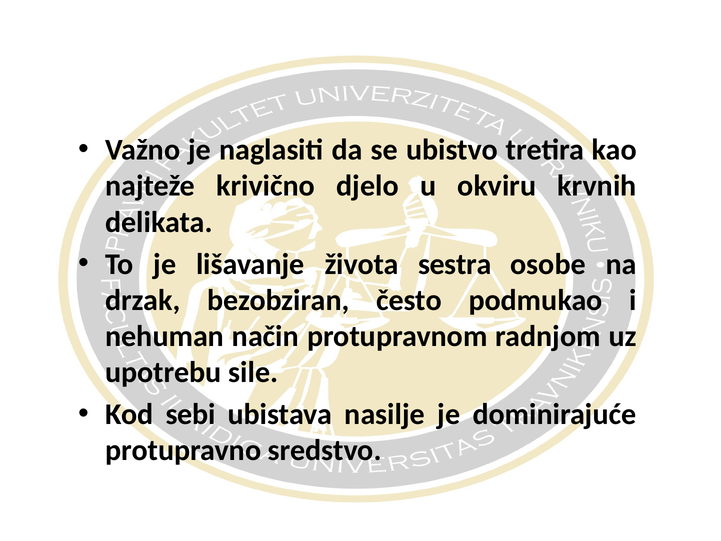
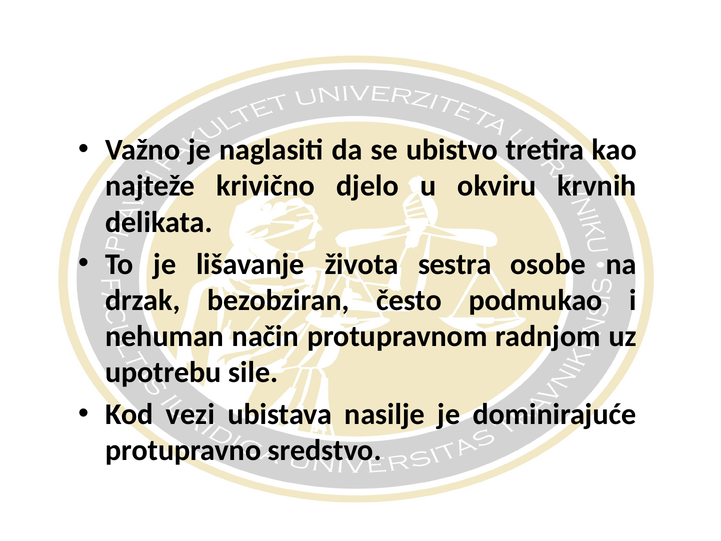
sebi: sebi -> vezi
